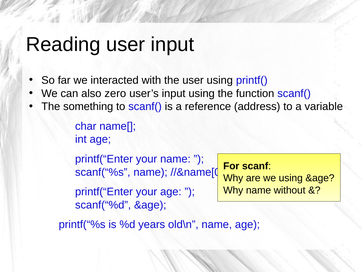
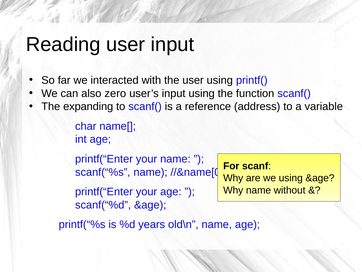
something: something -> expanding
